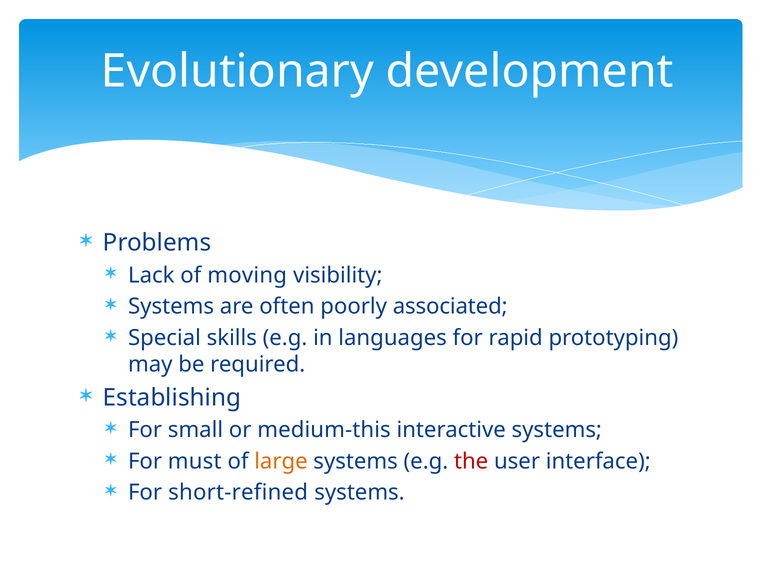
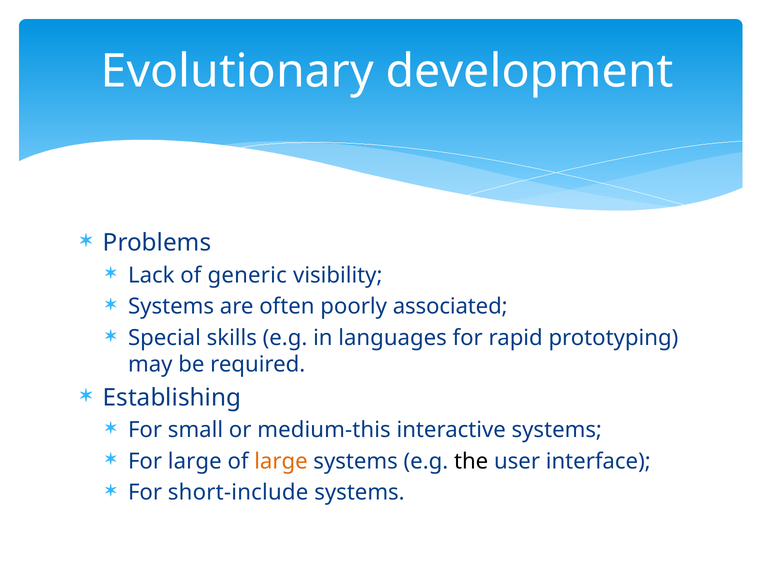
moving: moving -> generic
For must: must -> large
the colour: red -> black
short-refined: short-refined -> short-include
